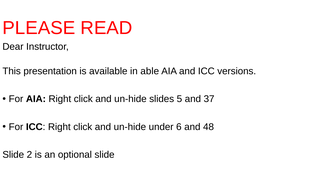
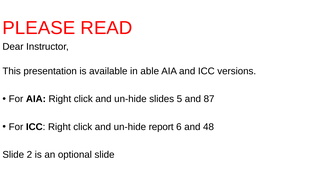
37: 37 -> 87
under: under -> report
